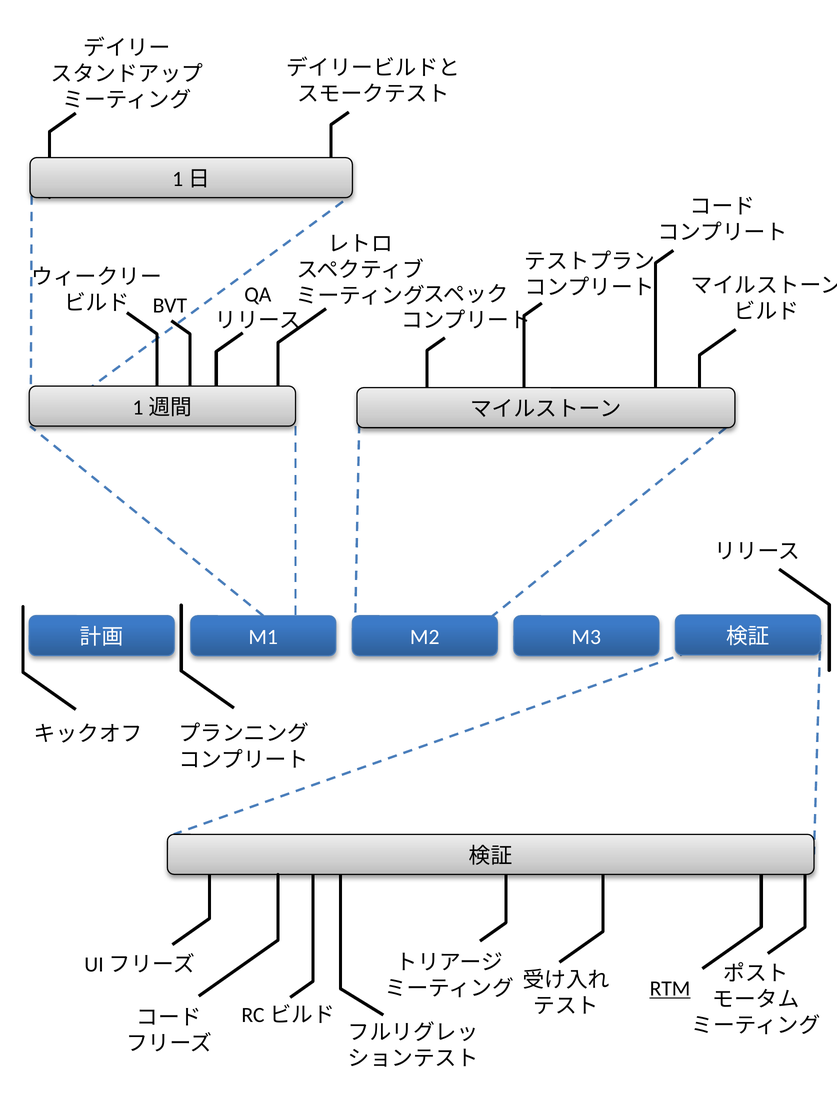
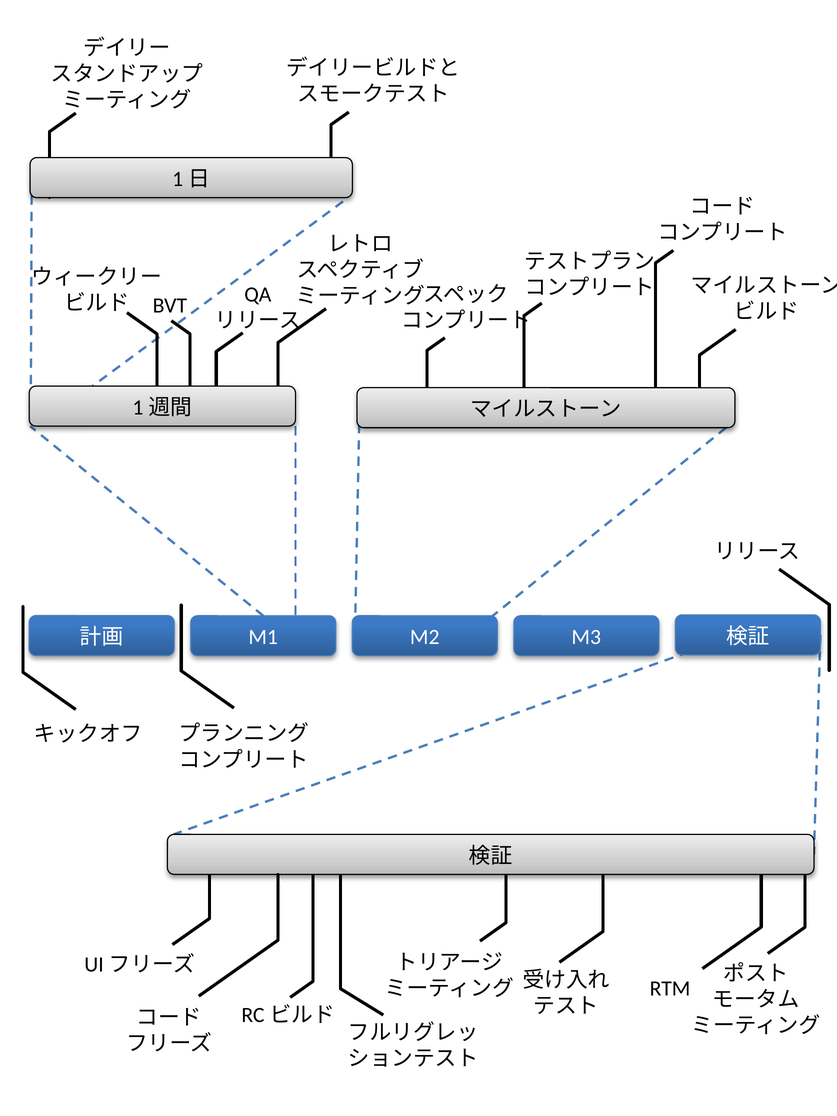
RTM underline: present -> none
